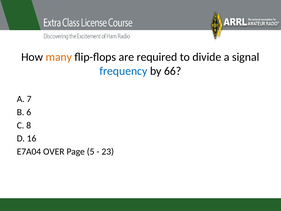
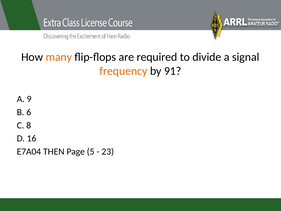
frequency colour: blue -> orange
66: 66 -> 91
7: 7 -> 9
OVER: OVER -> THEN
